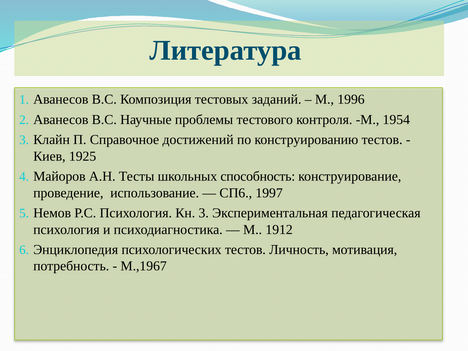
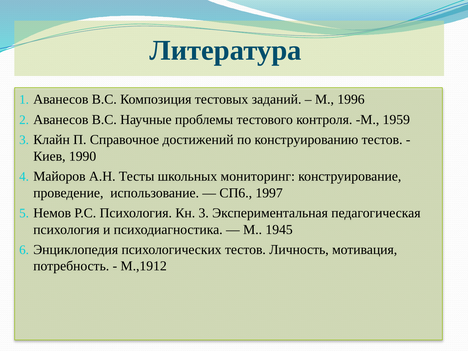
1954: 1954 -> 1959
1925: 1925 -> 1990
способность: способность -> мониторинг
1912: 1912 -> 1945
М.,1967: М.,1967 -> М.,1912
